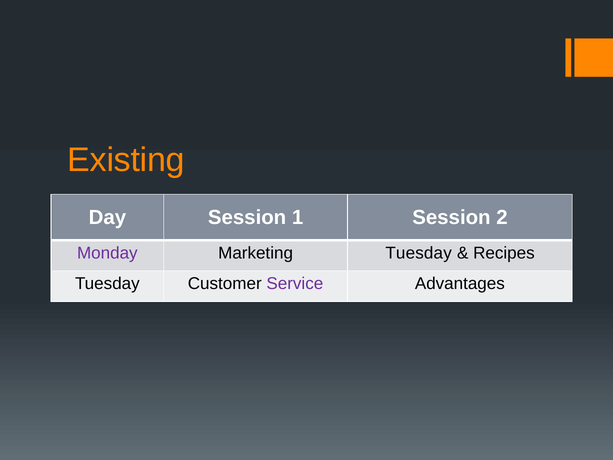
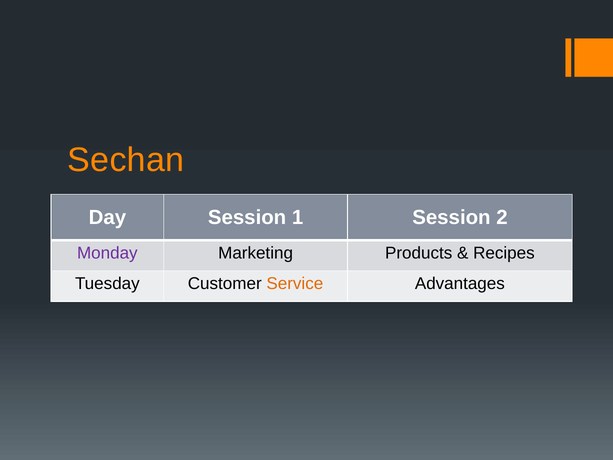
Existing: Existing -> Sechan
Marketing Tuesday: Tuesday -> Products
Service colour: purple -> orange
